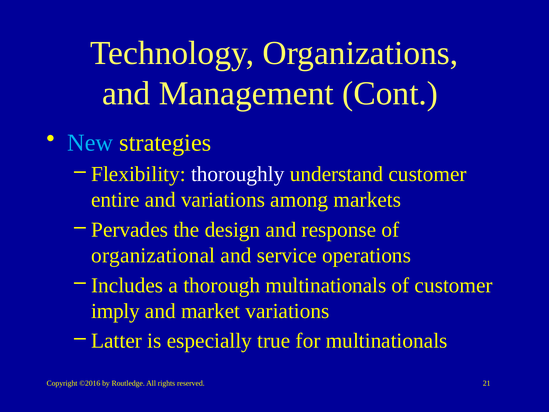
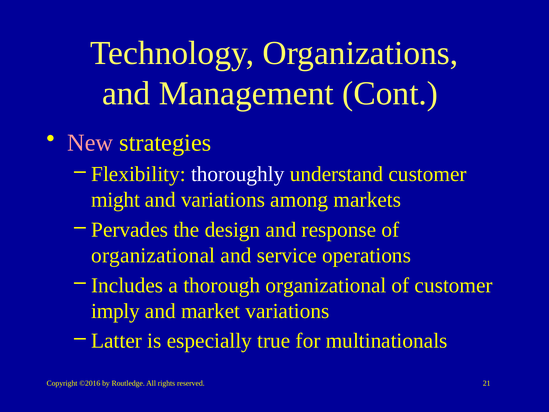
New colour: light blue -> pink
entire: entire -> might
thorough multinationals: multinationals -> organizational
